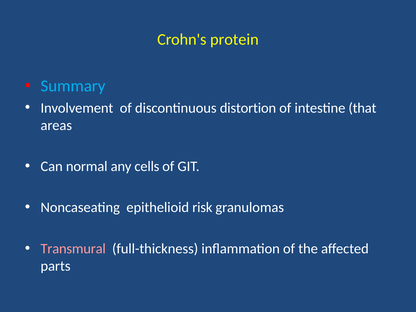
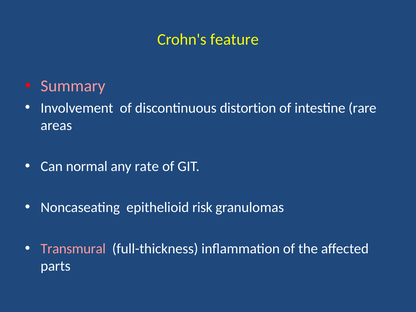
protein: protein -> feature
Summary colour: light blue -> pink
that: that -> rare
cells: cells -> rate
